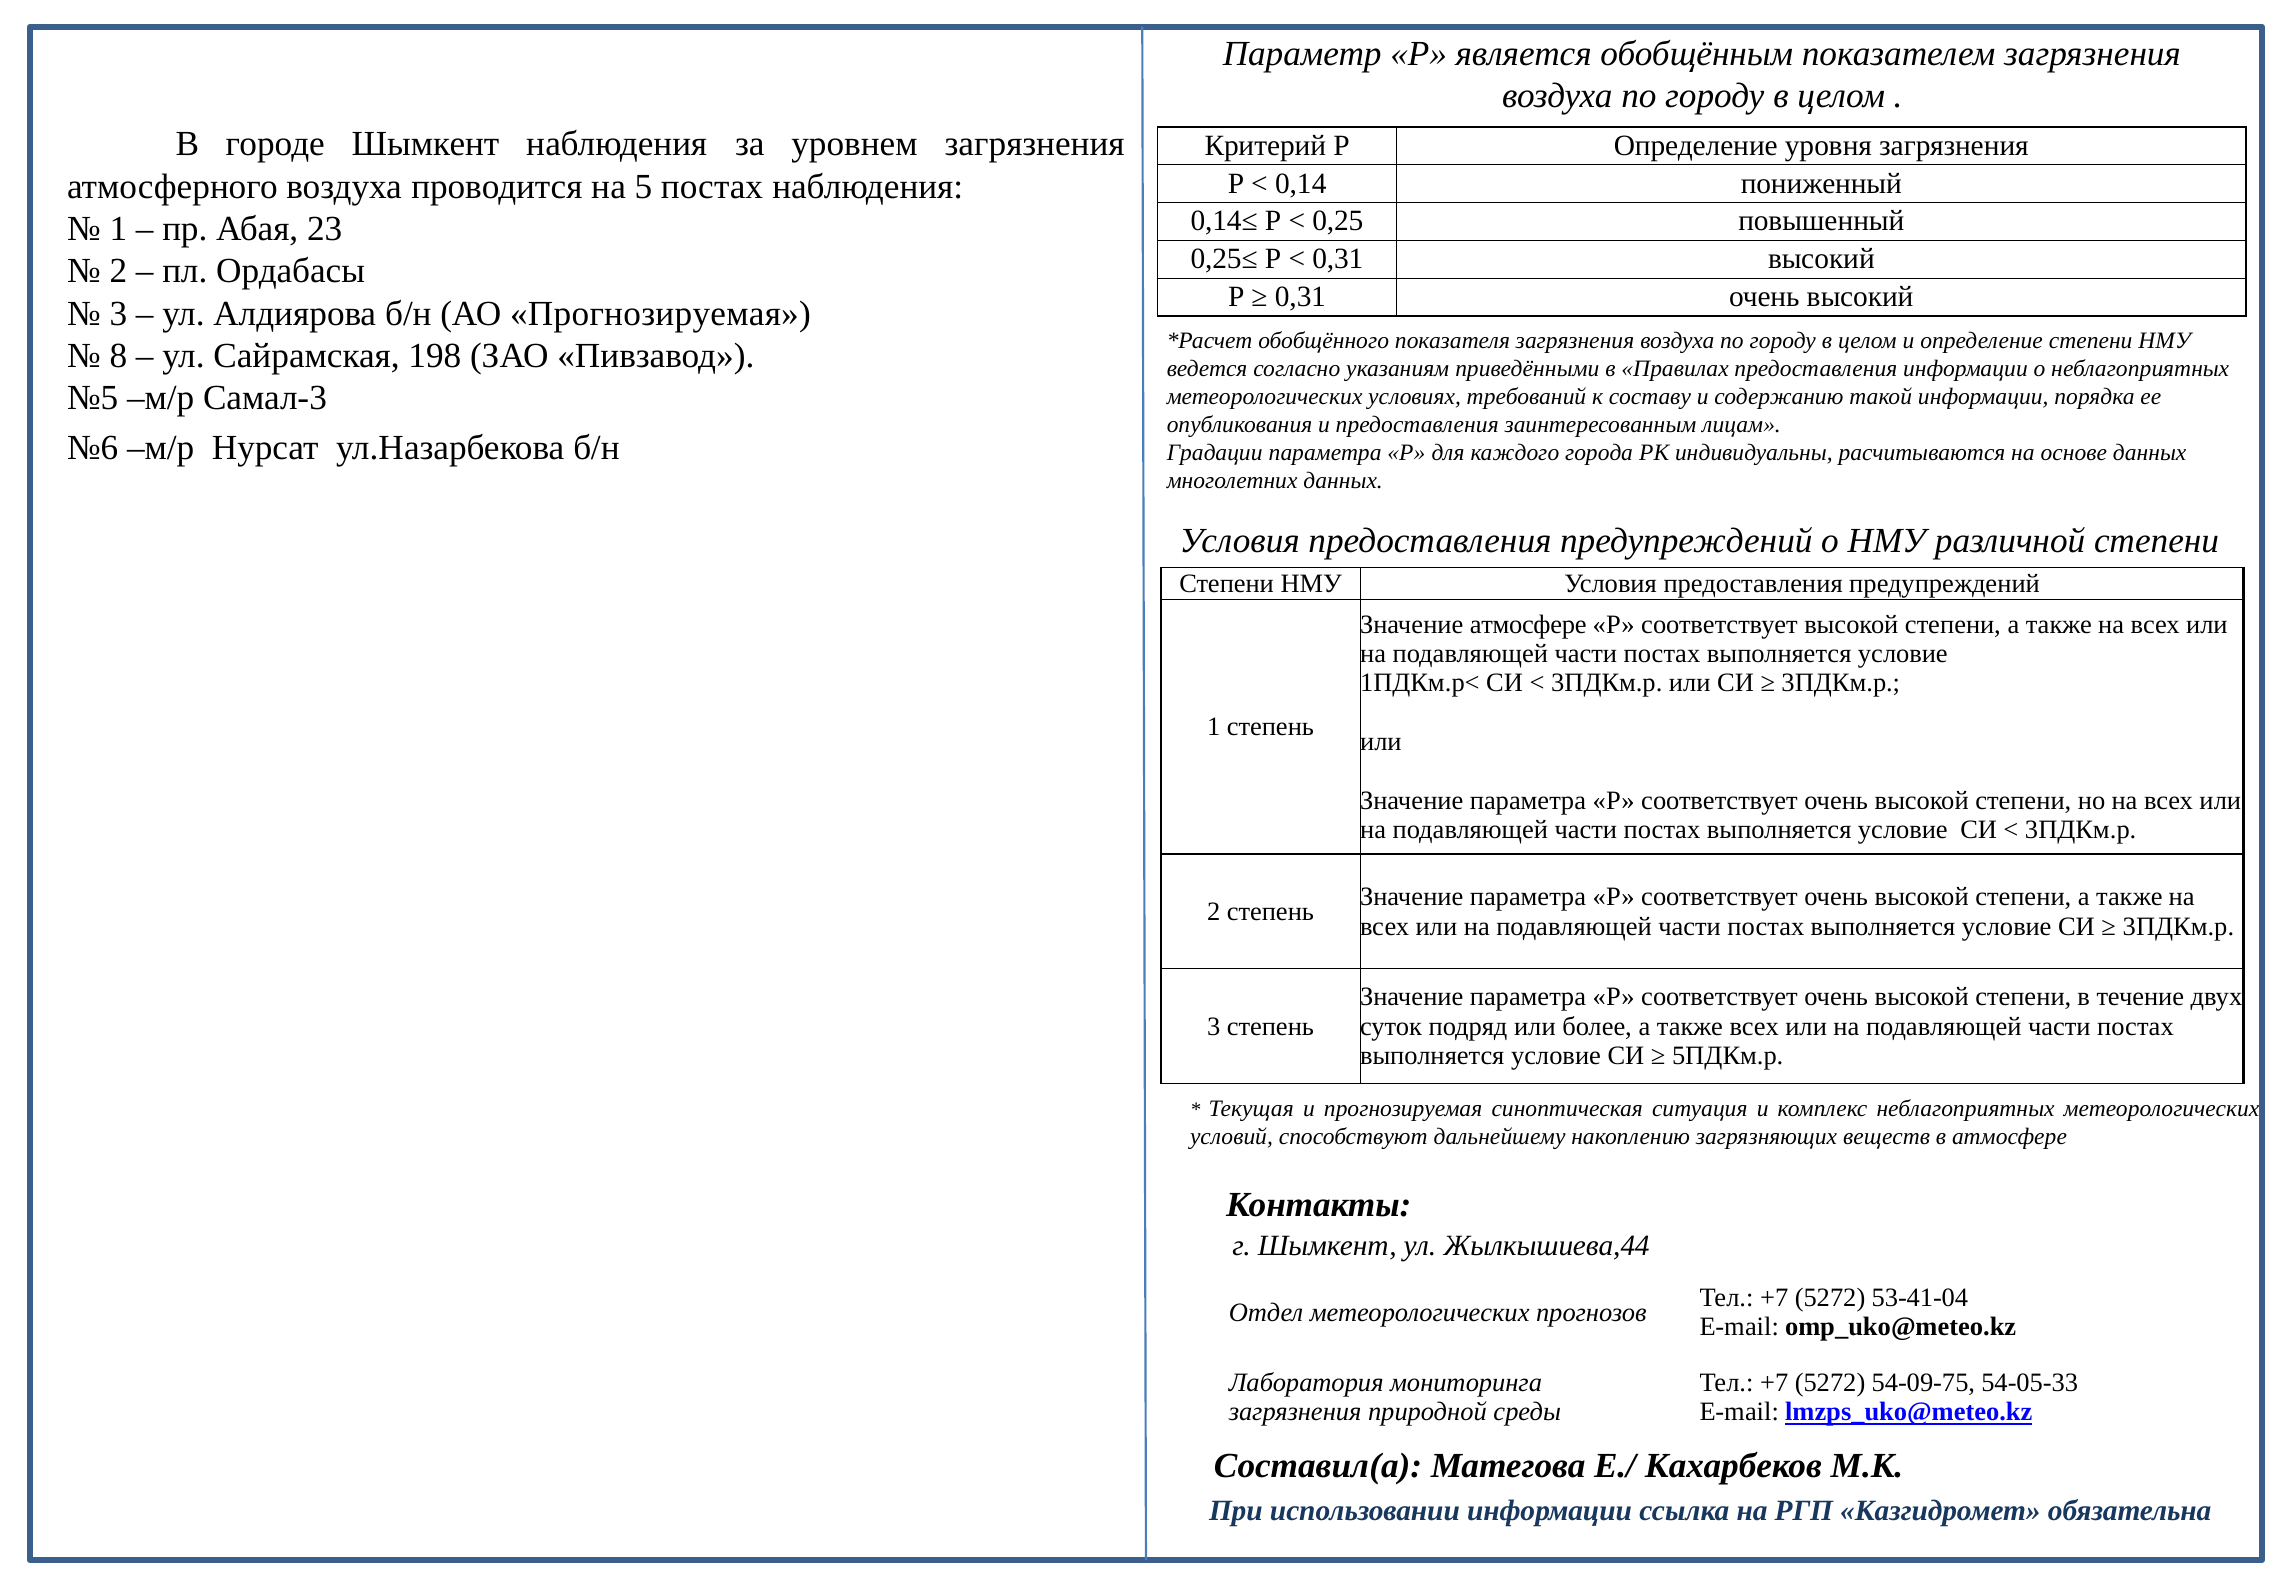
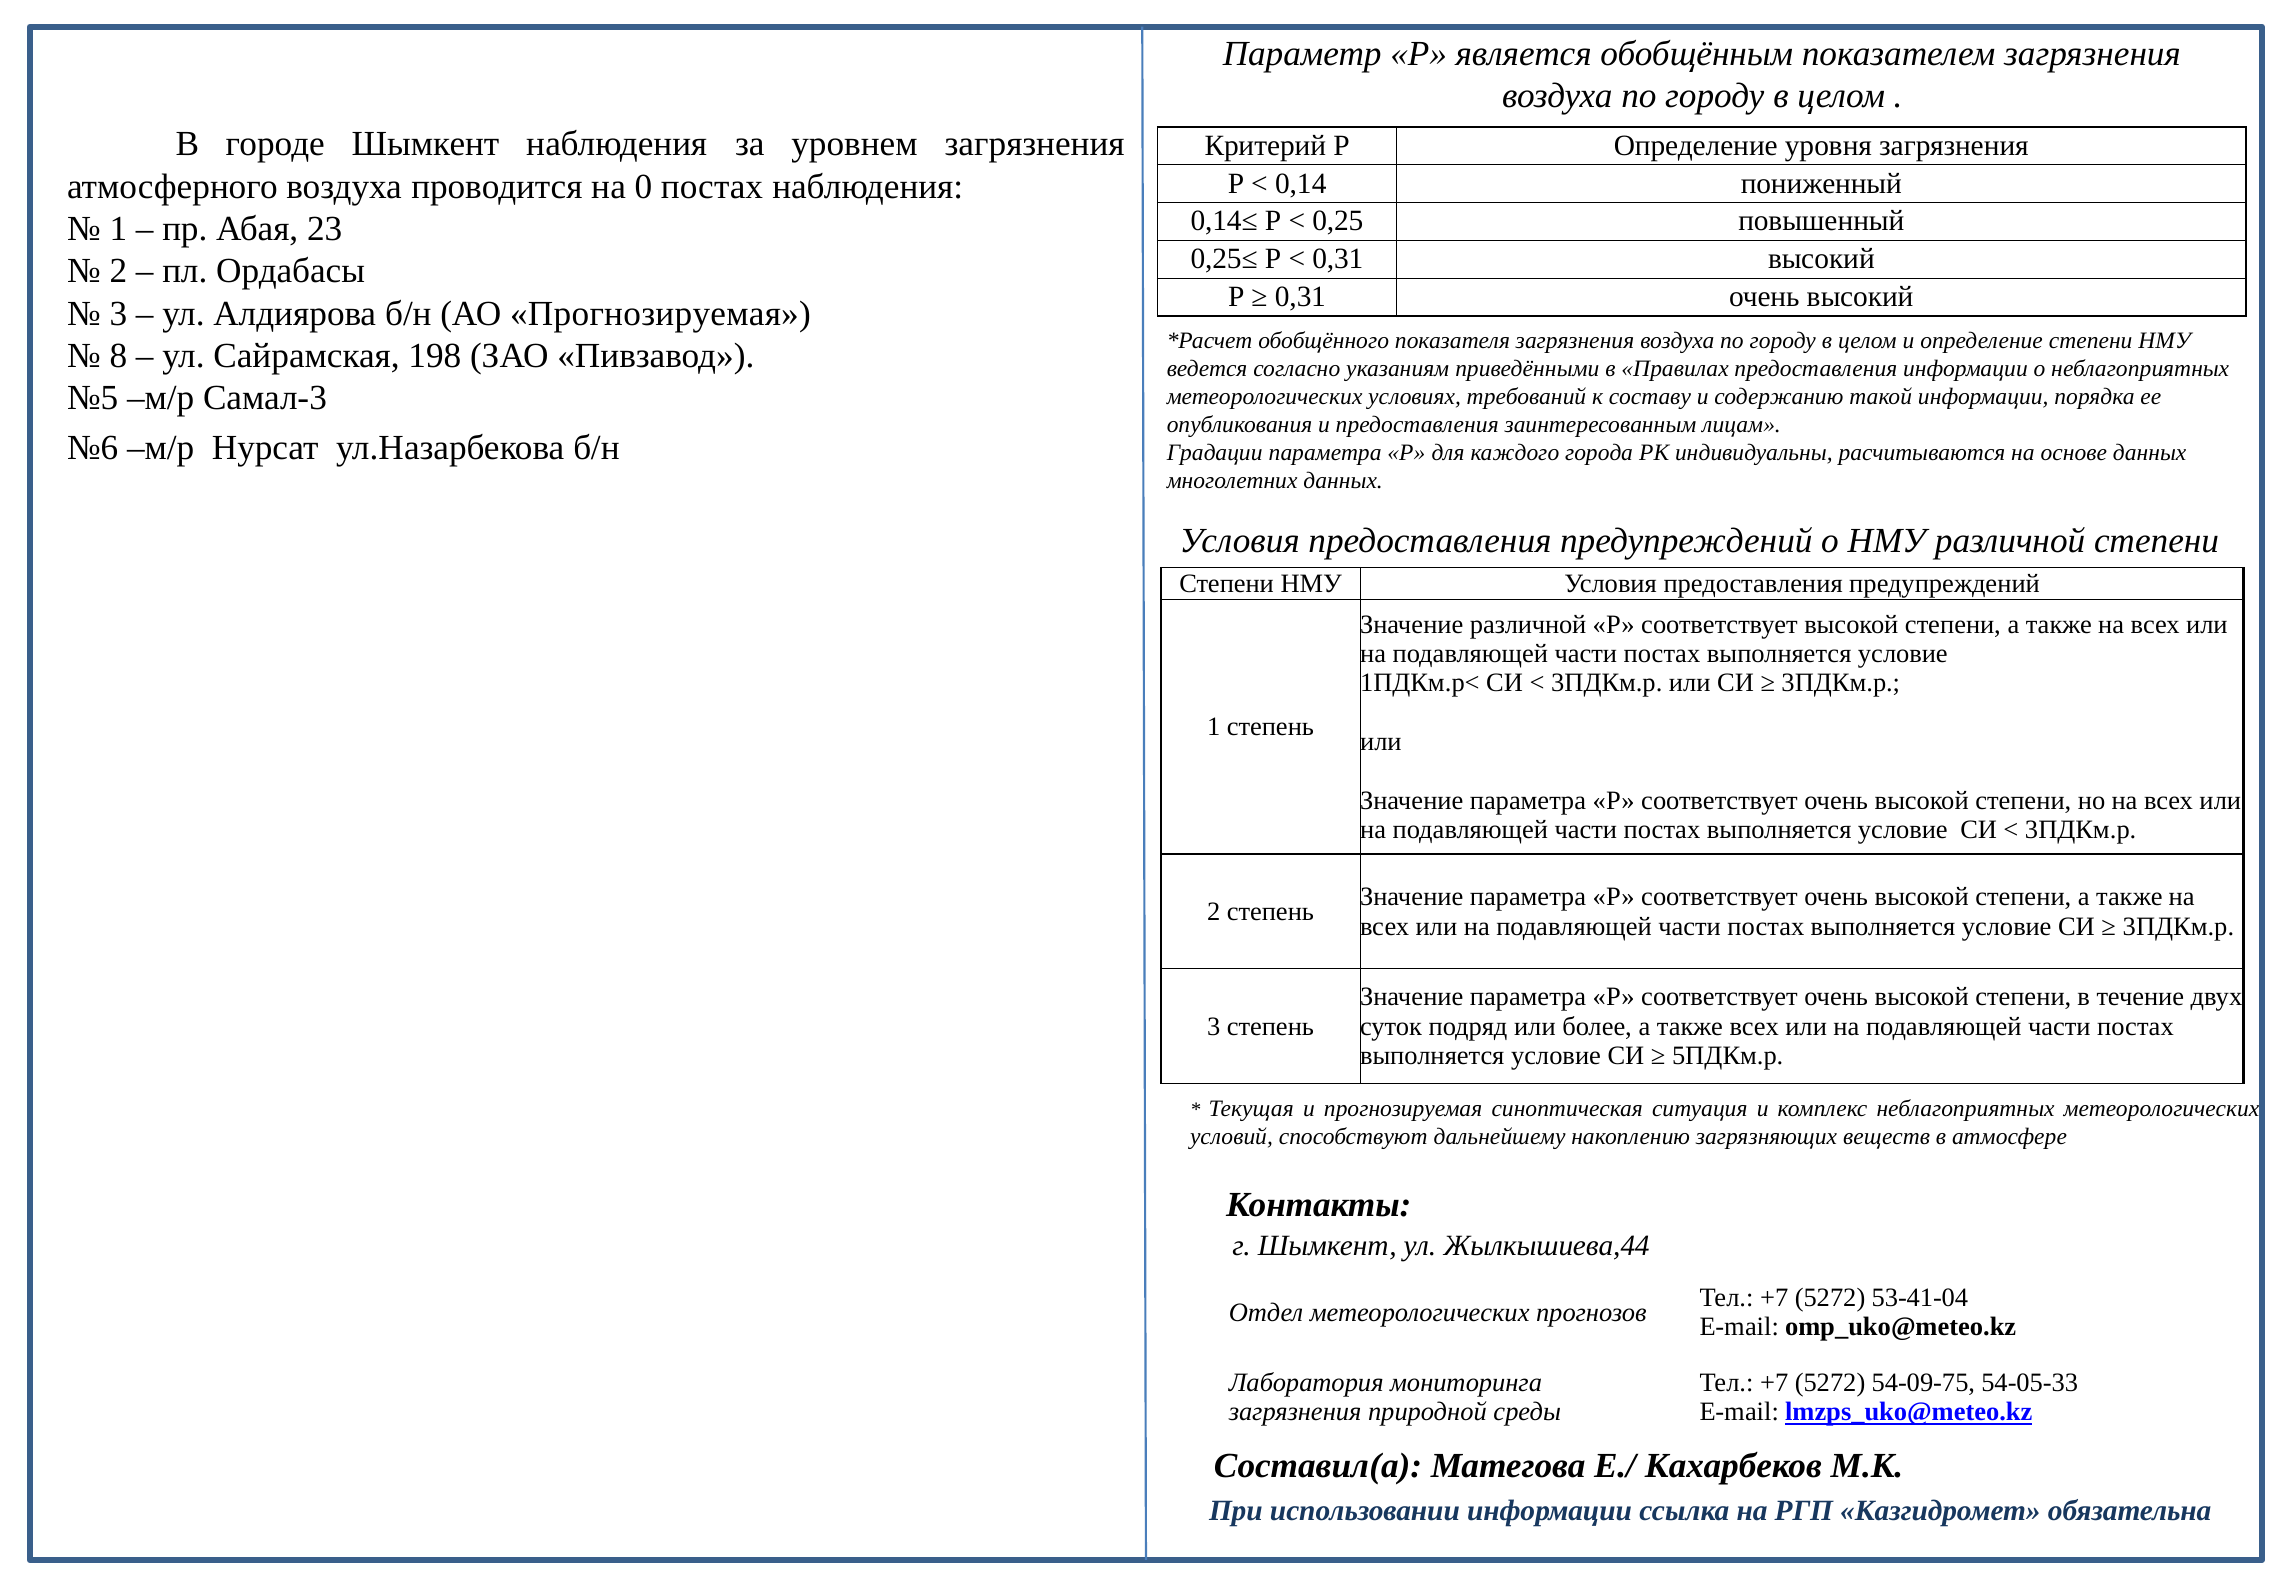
5: 5 -> 0
Значение атмосфере: атмосфере -> различной
